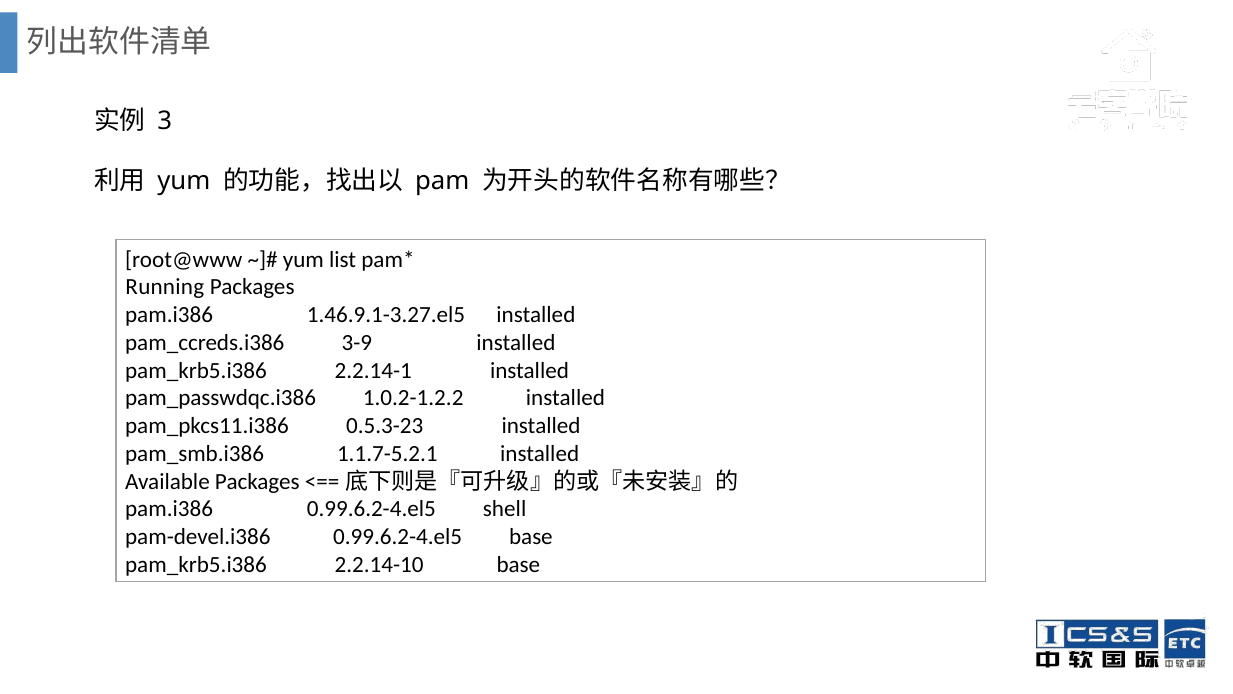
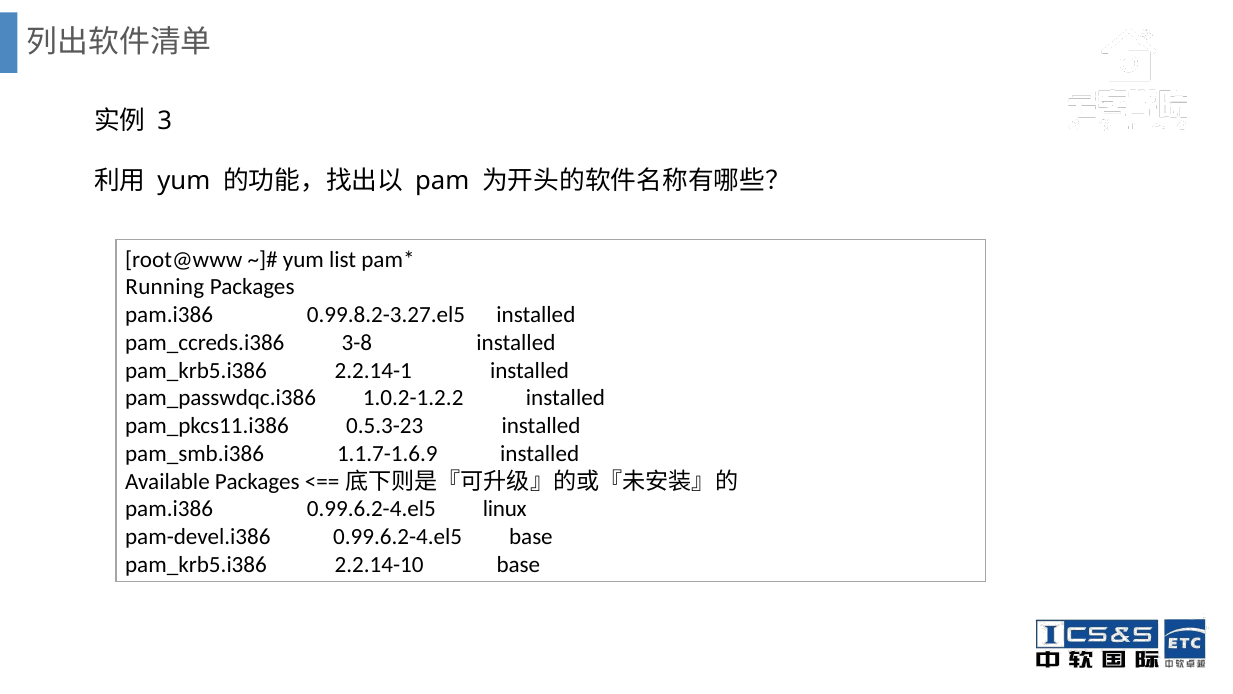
1.46.9.1-3.27.el5: 1.46.9.1-3.27.el5 -> 0.99.8.2-3.27.el5
3-9: 3-9 -> 3-8
1.1.7-5.2.1: 1.1.7-5.2.1 -> 1.1.7-1.6.9
shell: shell -> linux
